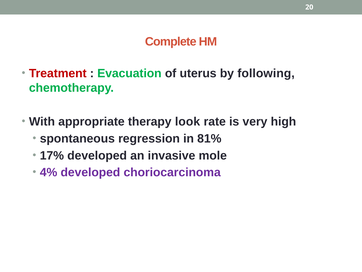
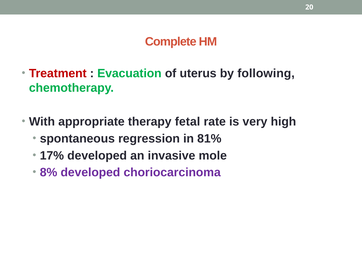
look: look -> fetal
4%: 4% -> 8%
